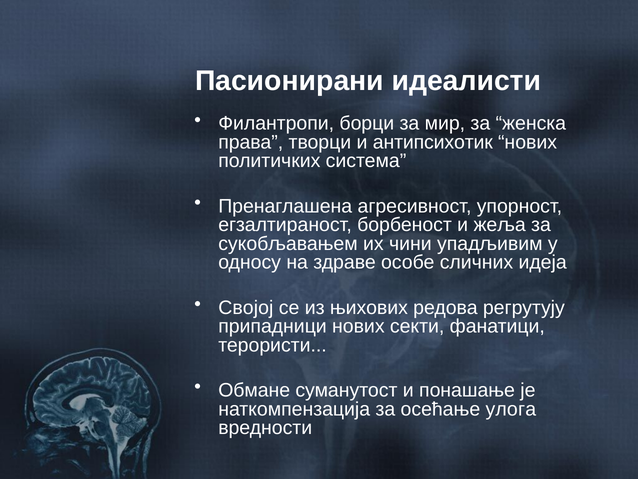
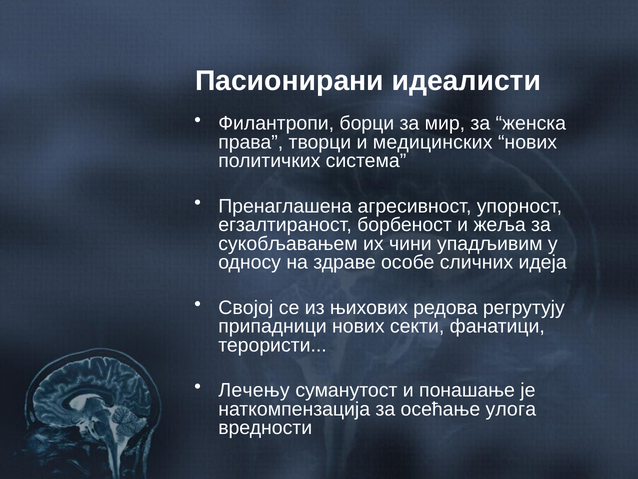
антипсихотик: антипсихотик -> медицинских
Обмане: Обмане -> Лечењу
